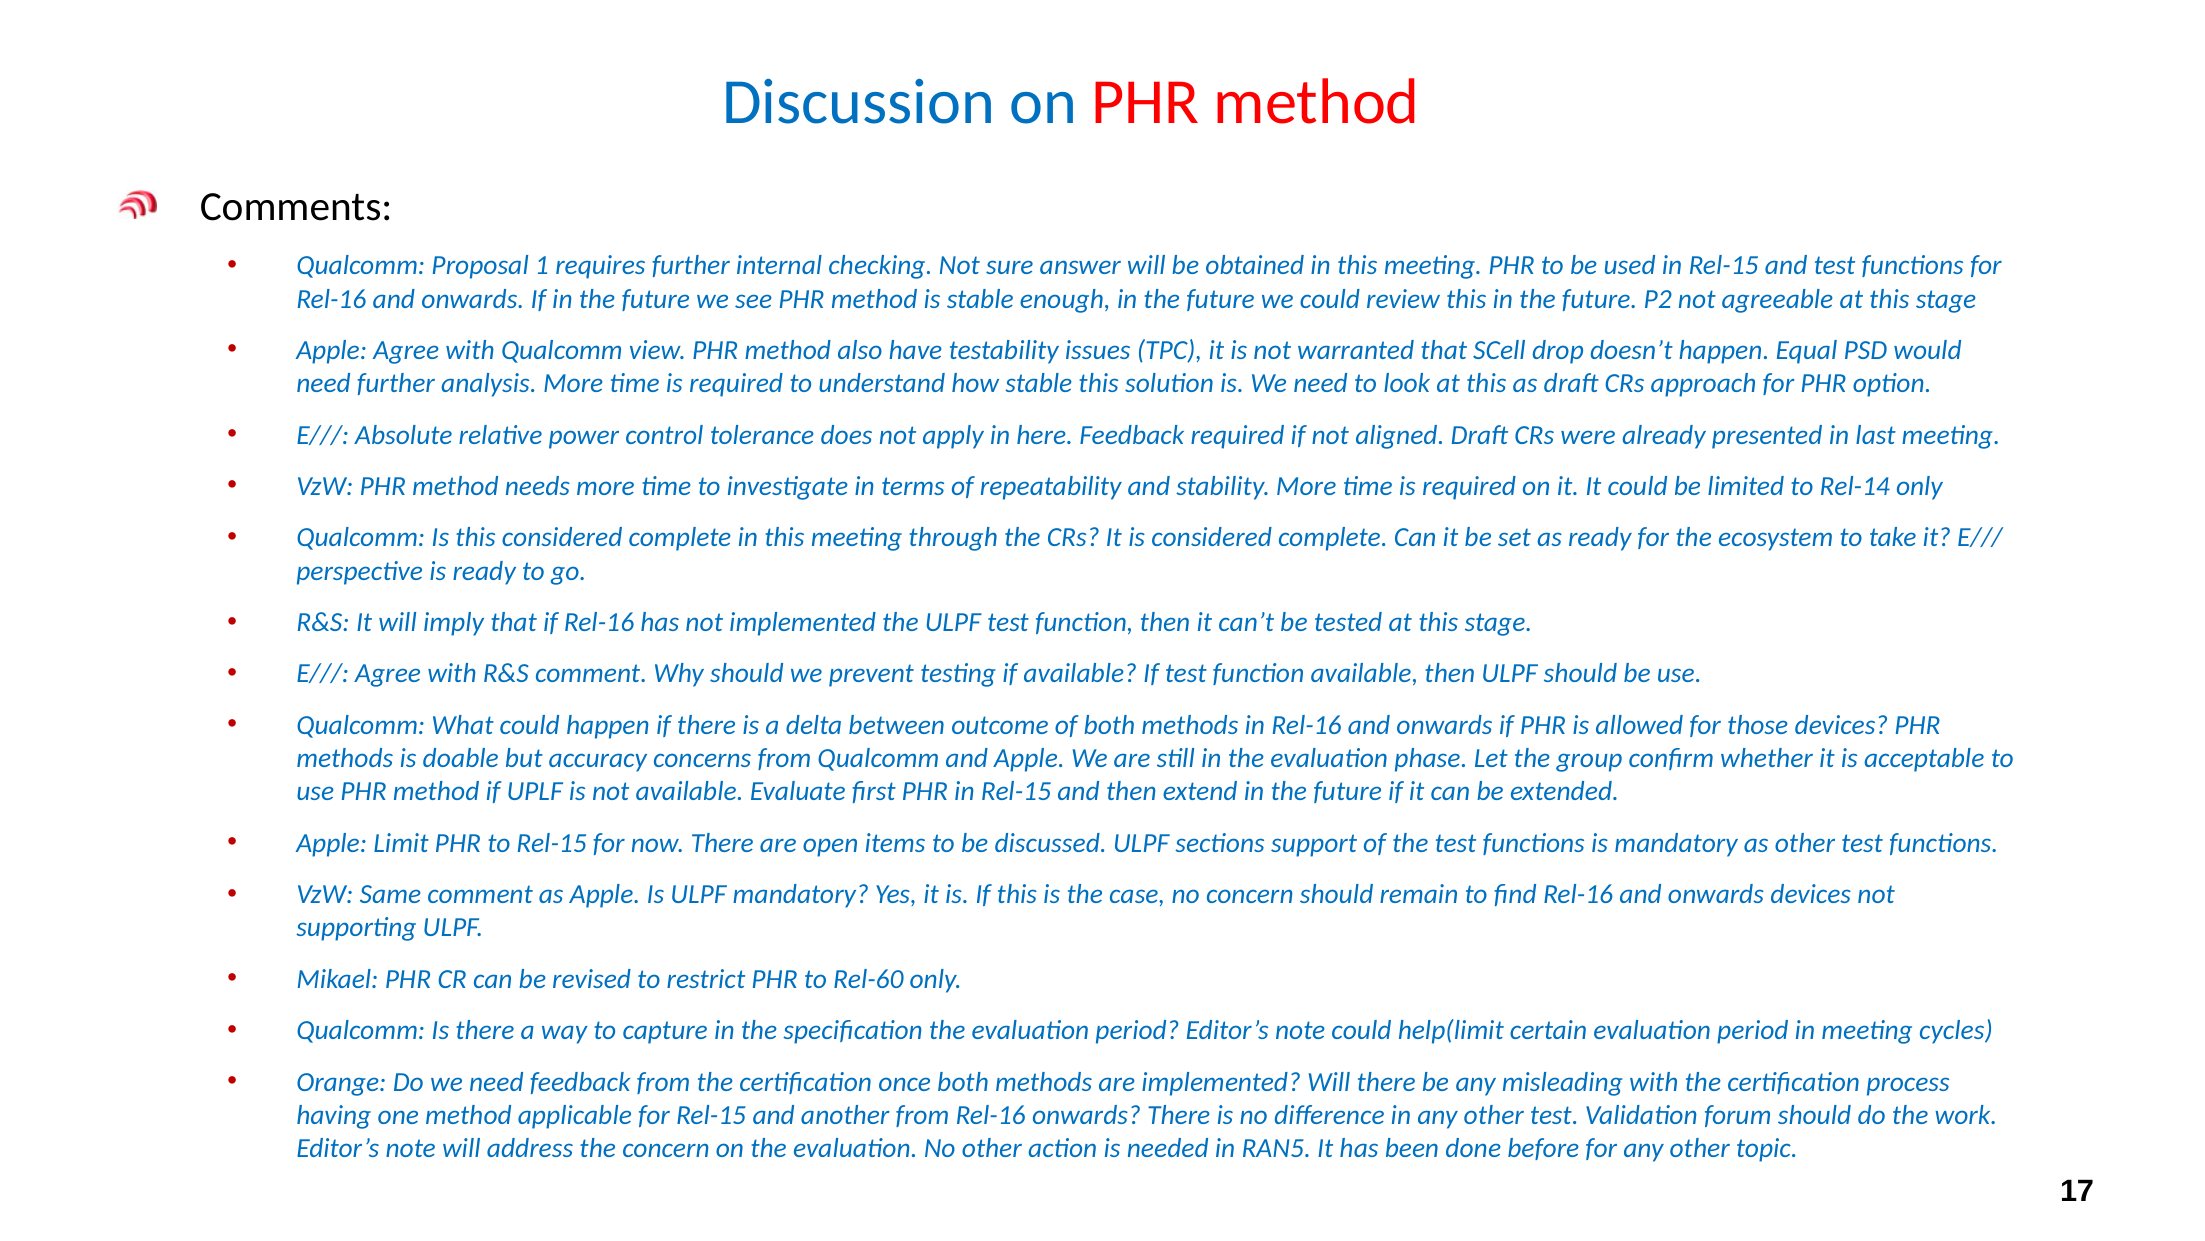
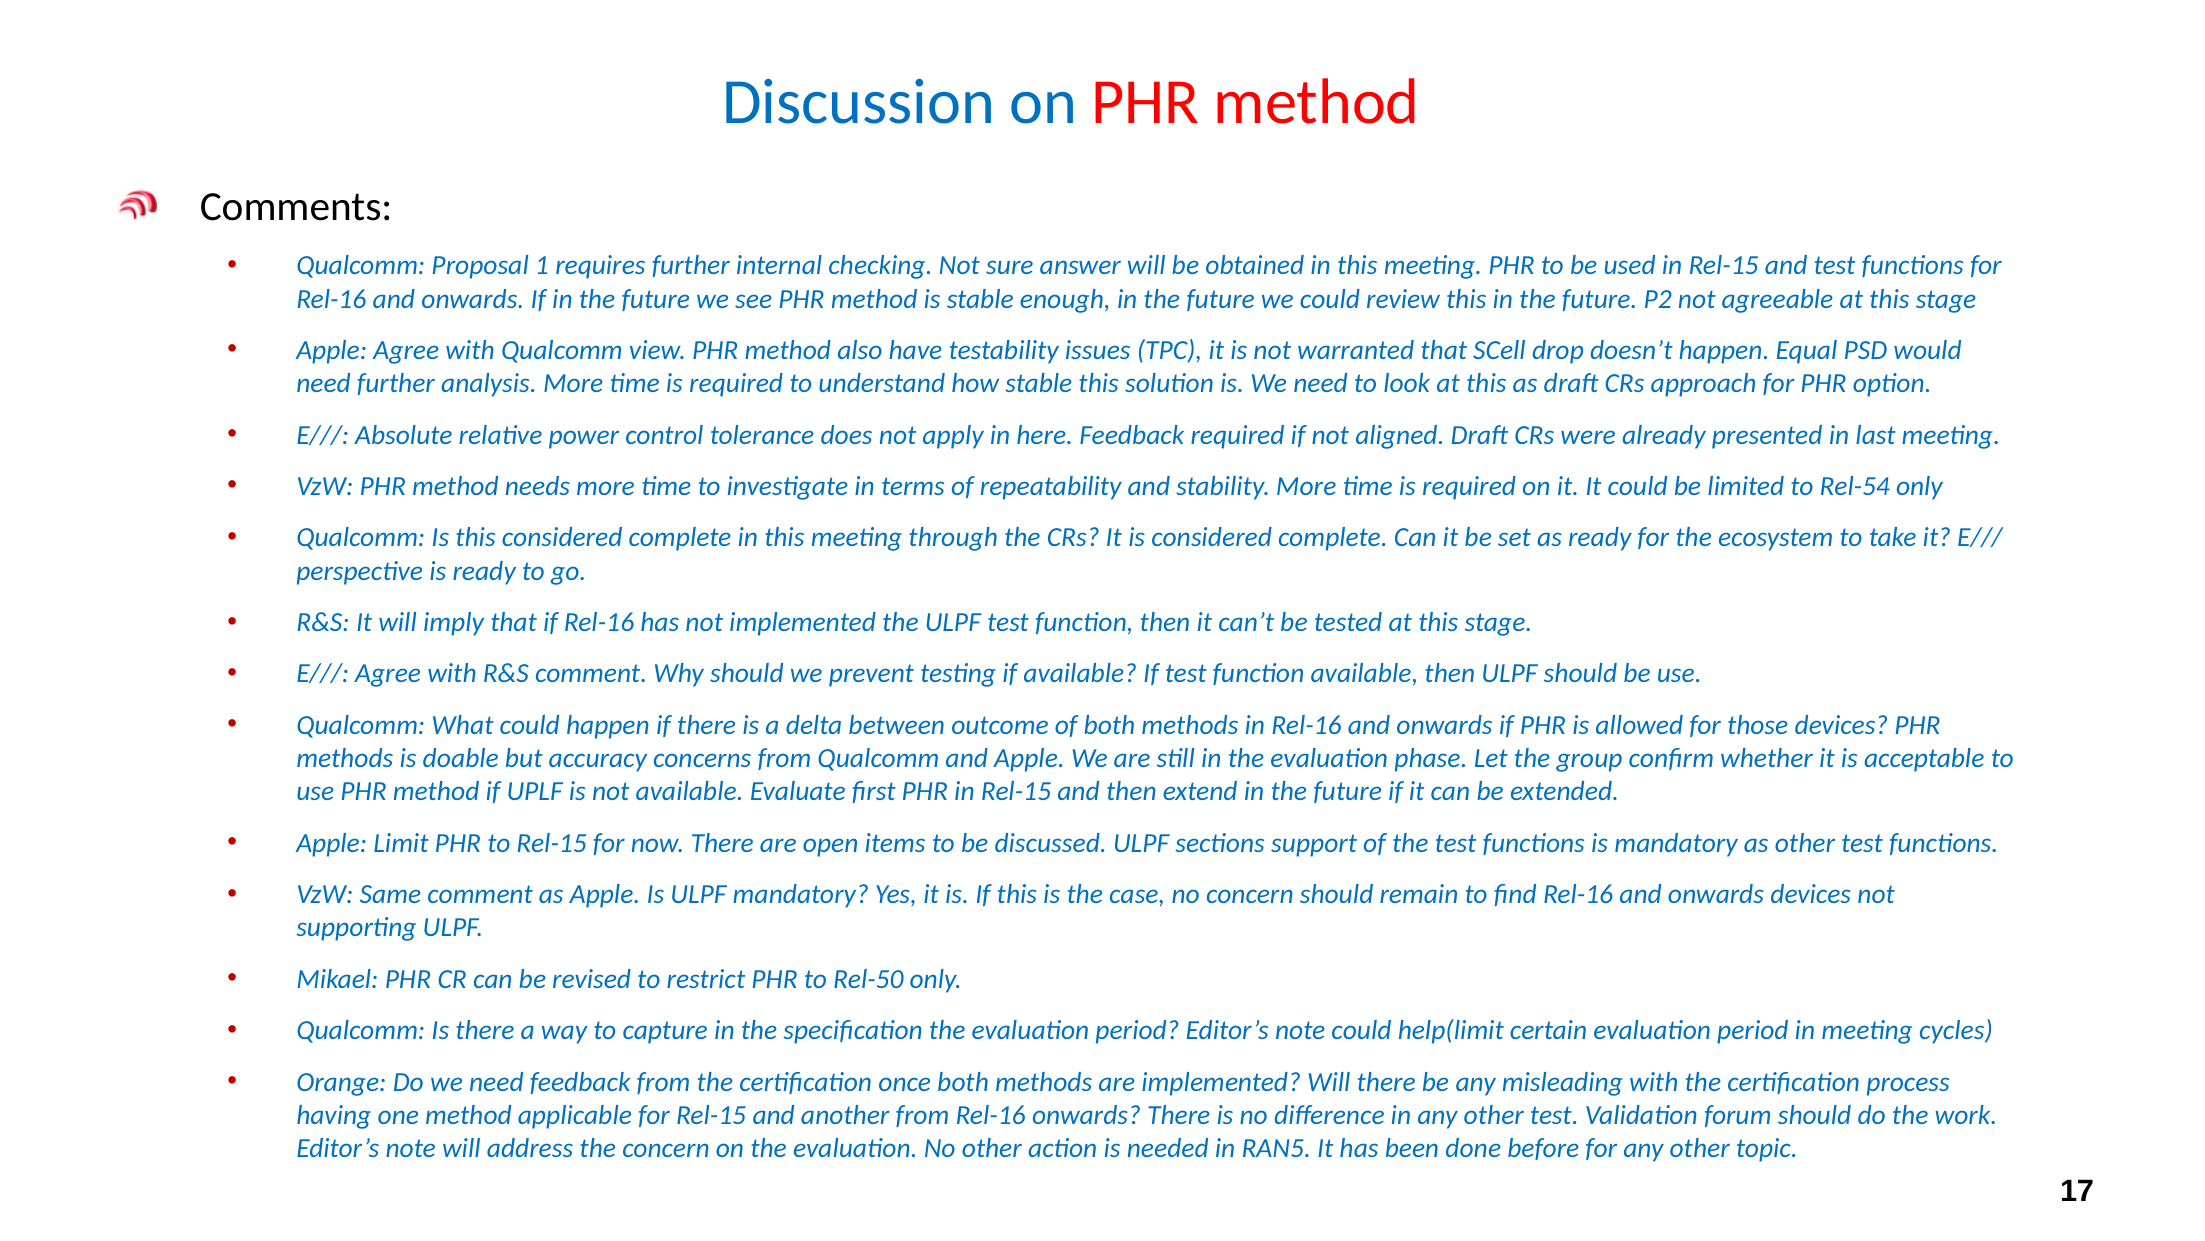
Rel-14: Rel-14 -> Rel-54
Rel-60: Rel-60 -> Rel-50
